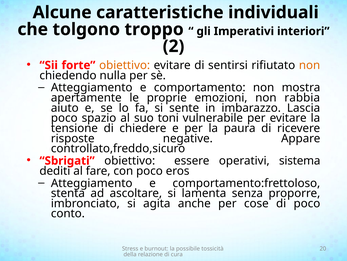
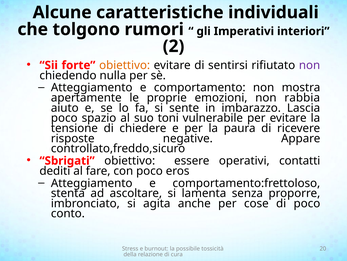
troppo: troppo -> rumori
non at (310, 65) colour: orange -> purple
sistema: sistema -> contatti
